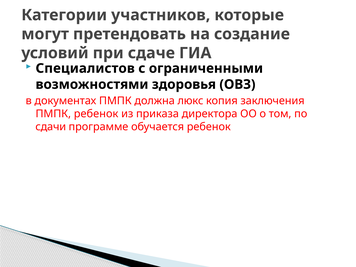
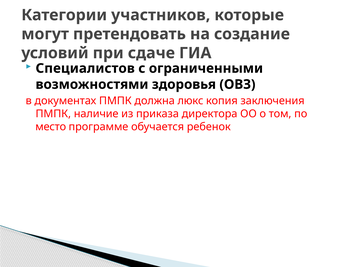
ПМПК ребенок: ребенок -> наличие
сдачи: сдачи -> место
